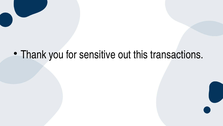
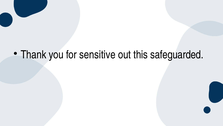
transactions: transactions -> safeguarded
